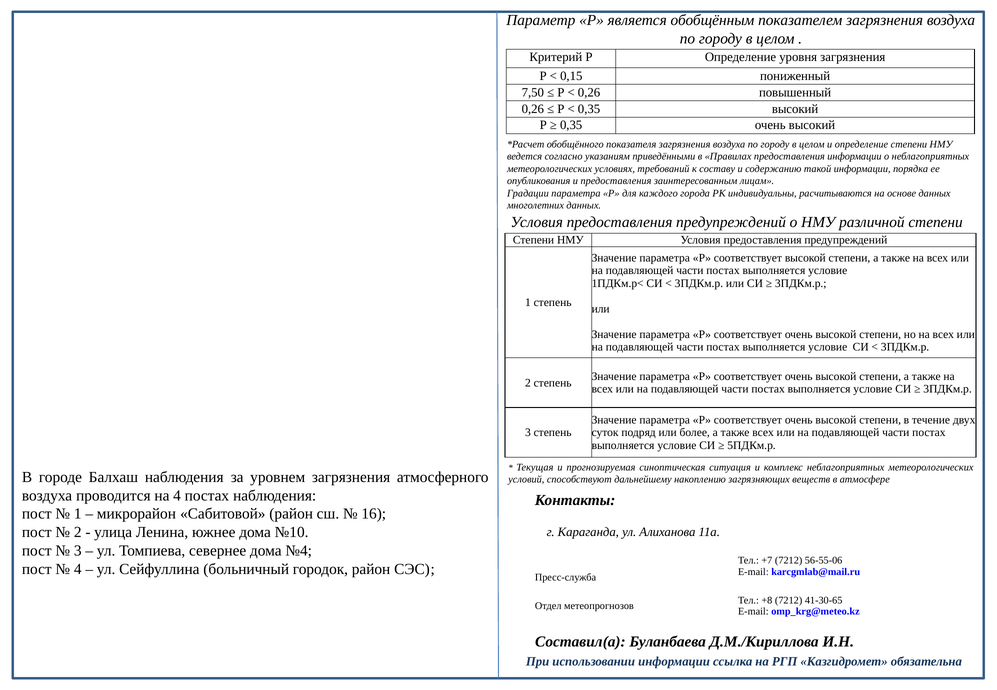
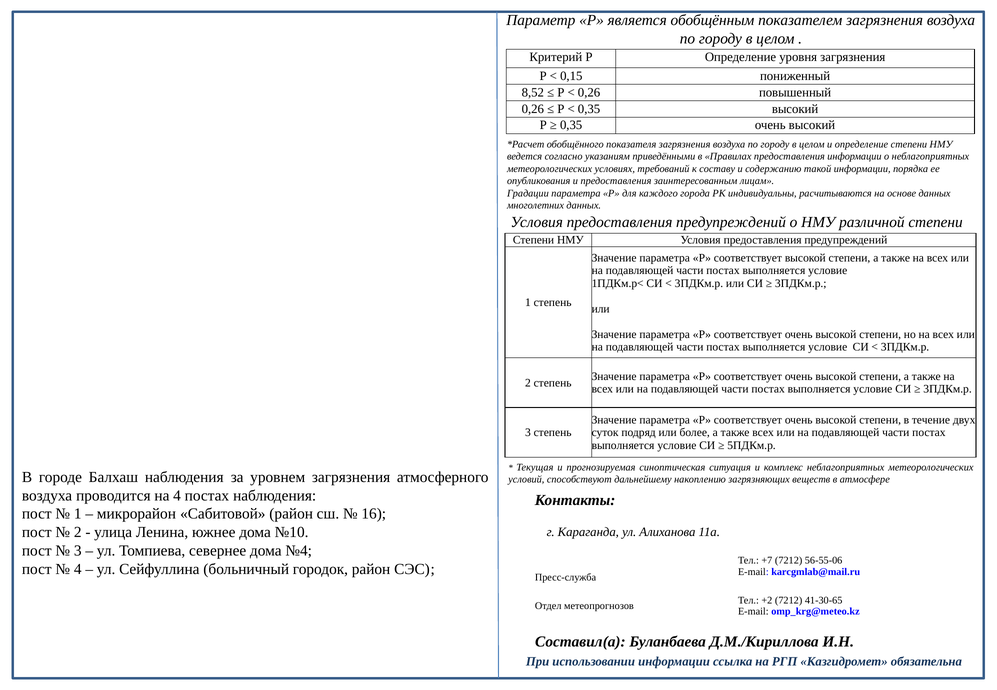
7,50: 7,50 -> 8,52
+8: +8 -> +2
